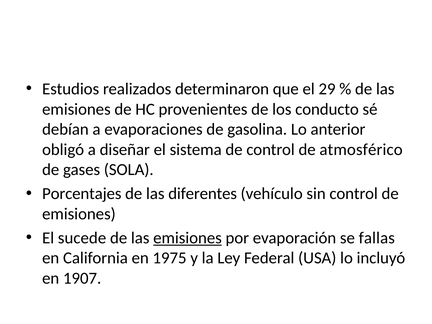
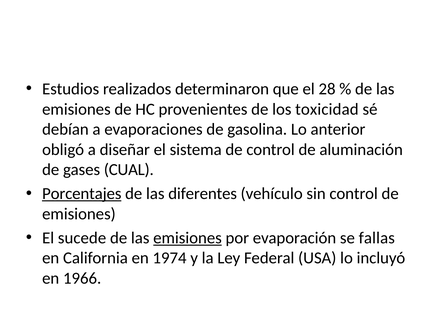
29: 29 -> 28
conducto: conducto -> toxicidad
atmosférico: atmosférico -> aluminación
SOLA: SOLA -> CUAL
Porcentajes underline: none -> present
1975: 1975 -> 1974
1907: 1907 -> 1966
